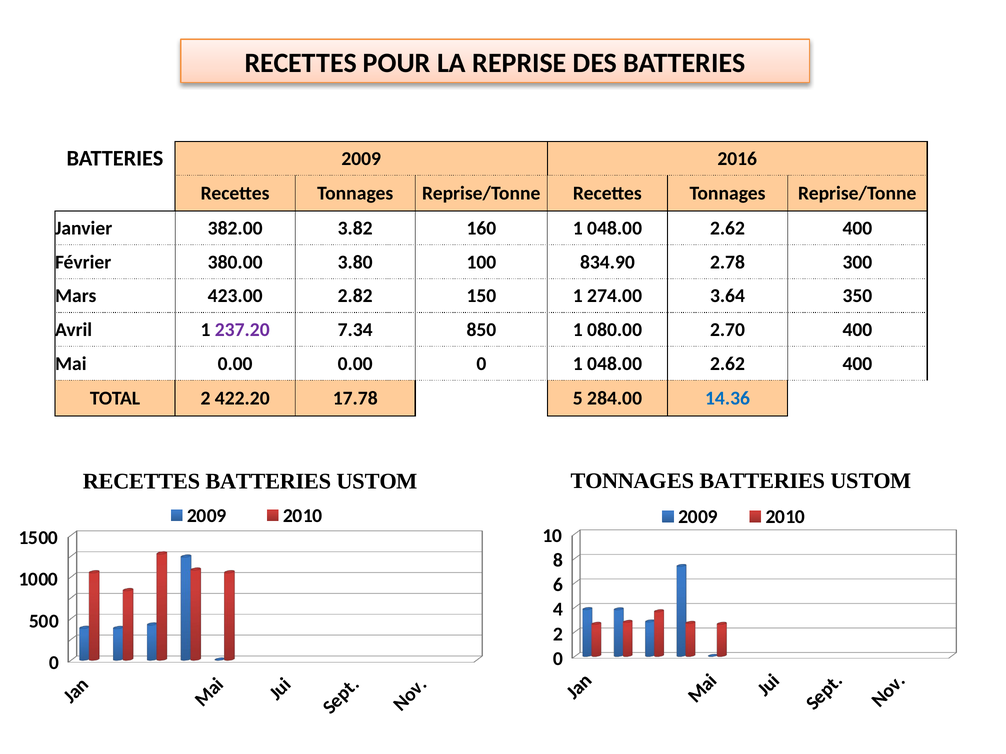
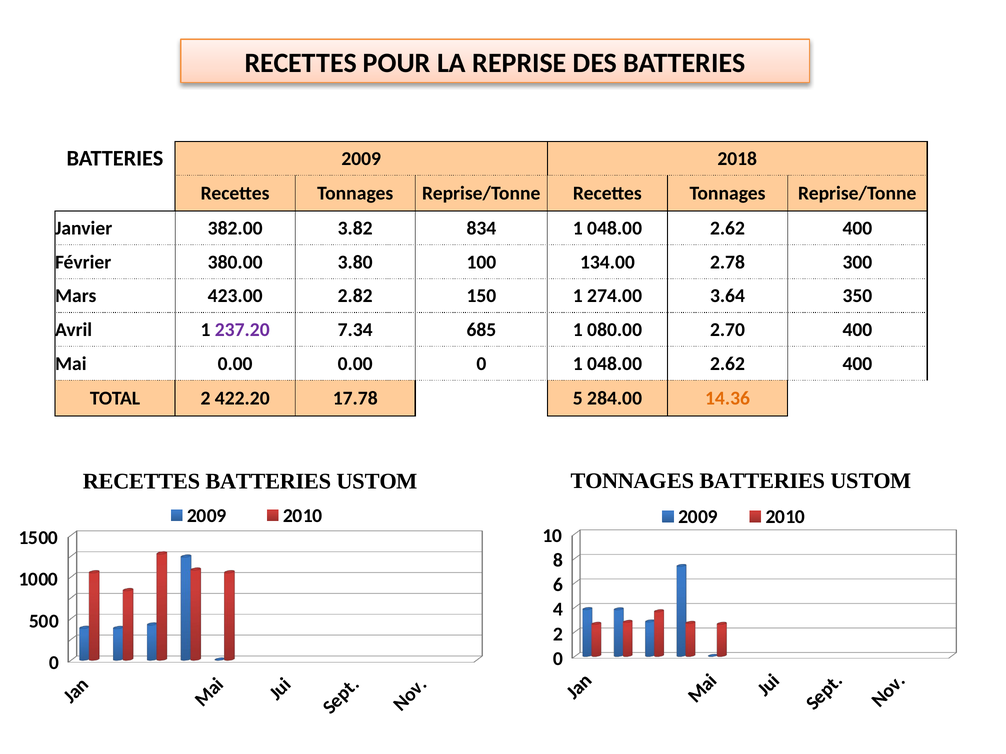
2016: 2016 -> 2018
160: 160 -> 834
834.90: 834.90 -> 134.00
850: 850 -> 685
14.36 colour: blue -> orange
